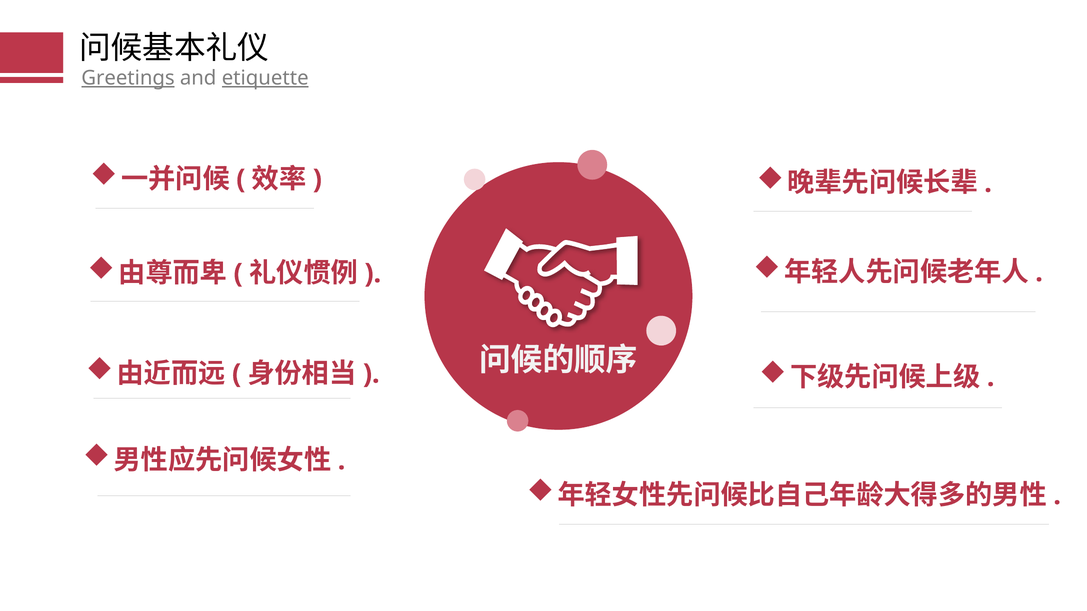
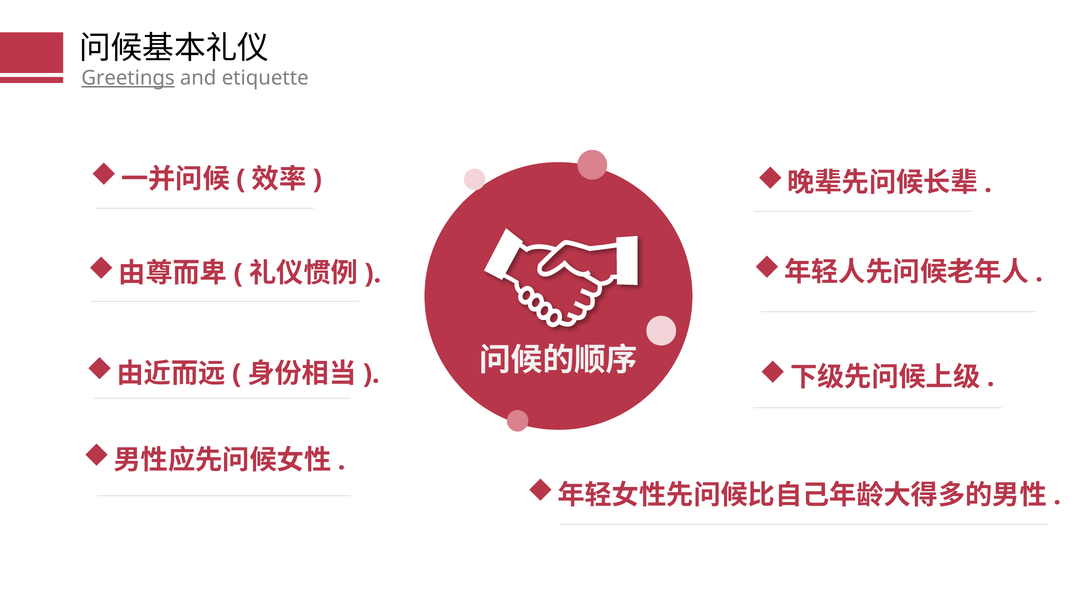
etiquette underline: present -> none
